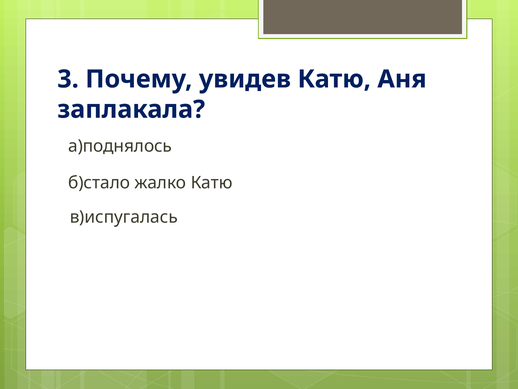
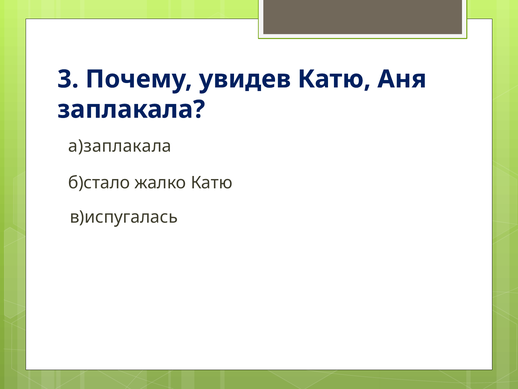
а)поднялось: а)поднялось -> а)заплакала
